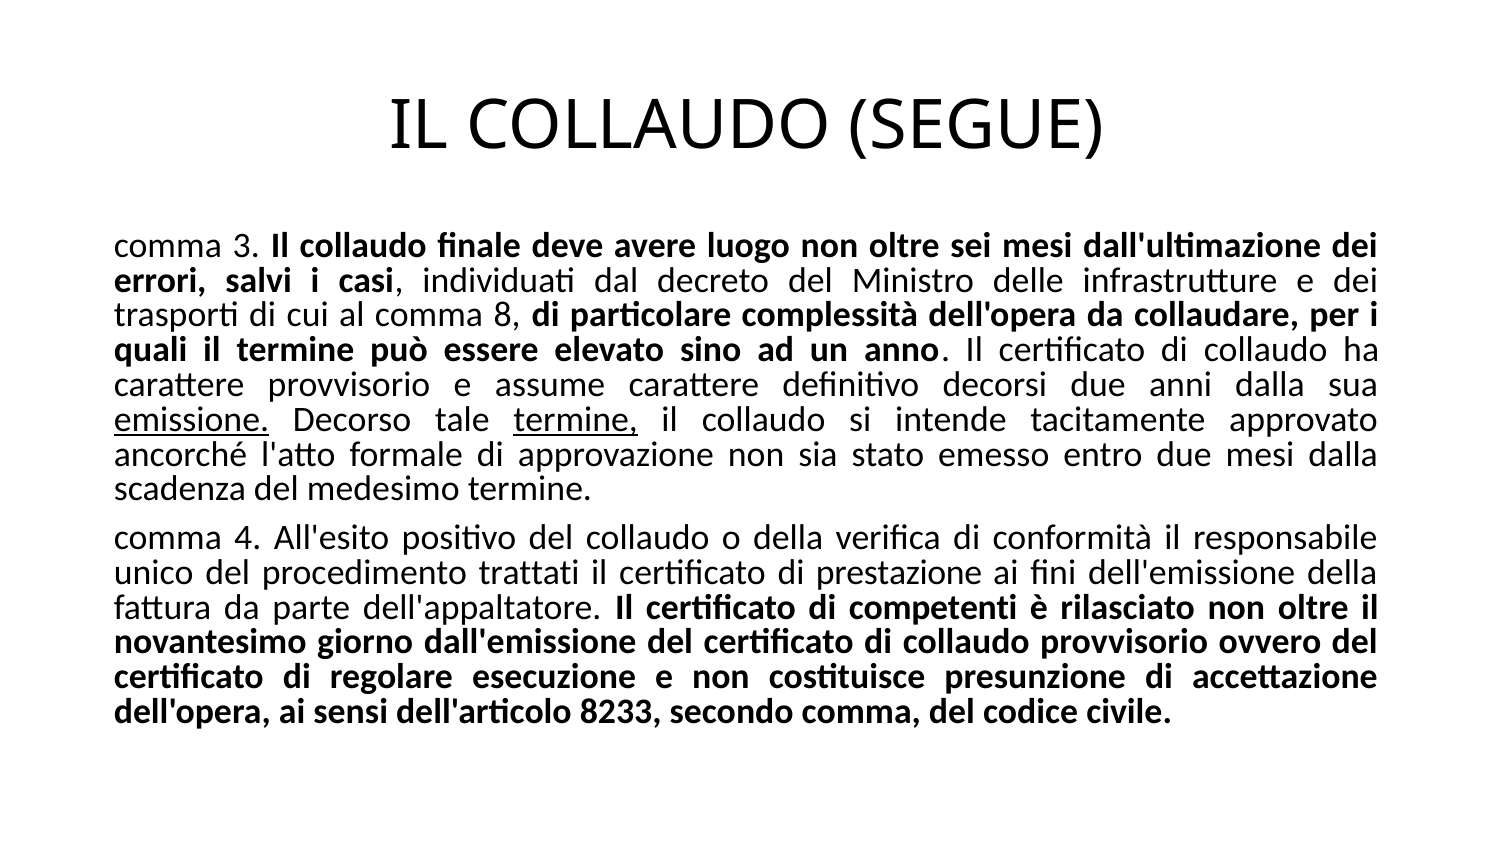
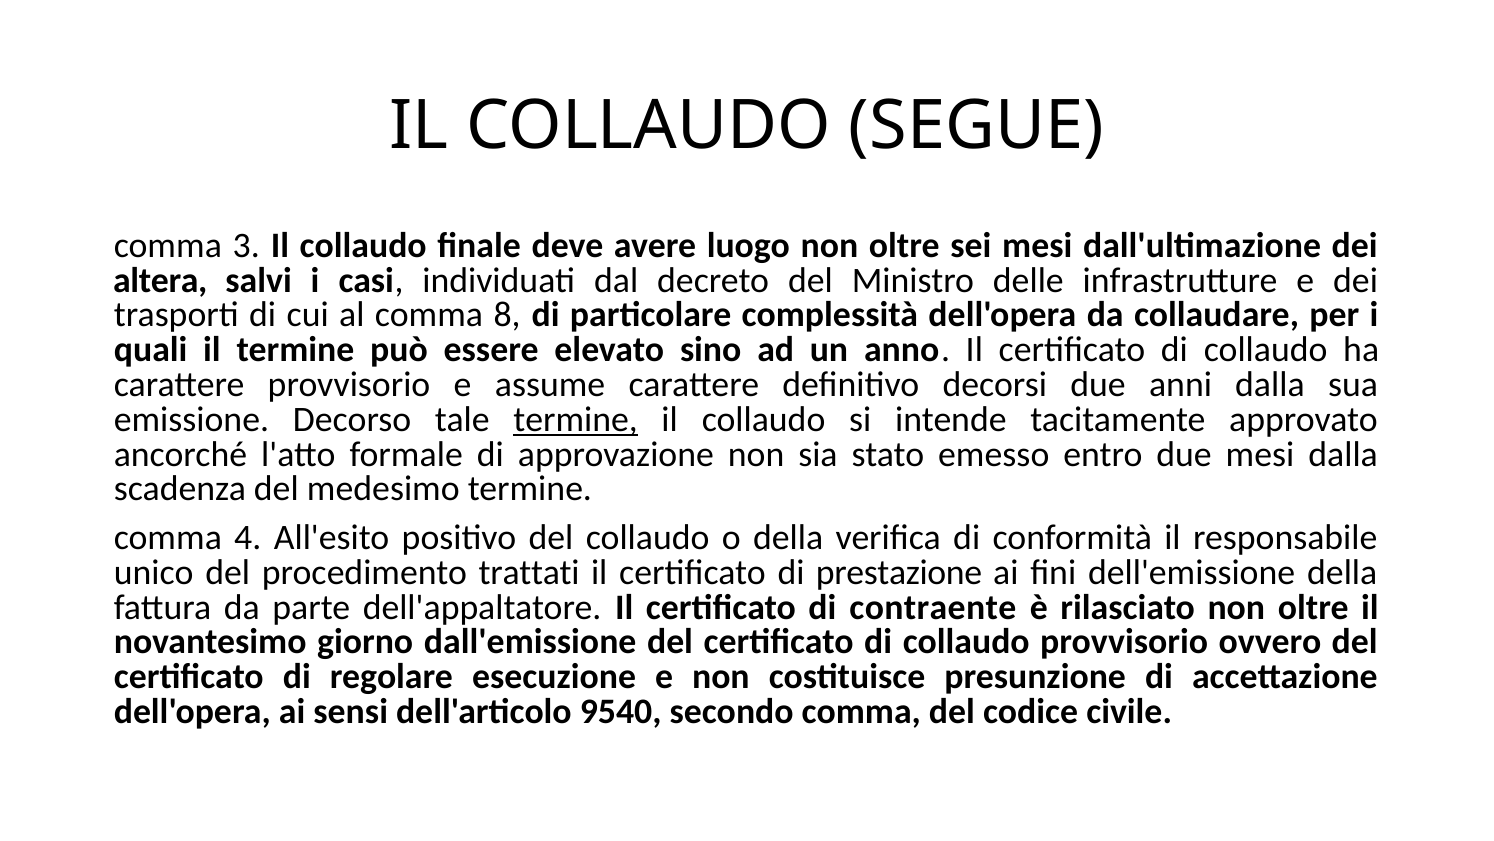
errori: errori -> altera
emissione underline: present -> none
competenti: competenti -> contraente
8233: 8233 -> 9540
